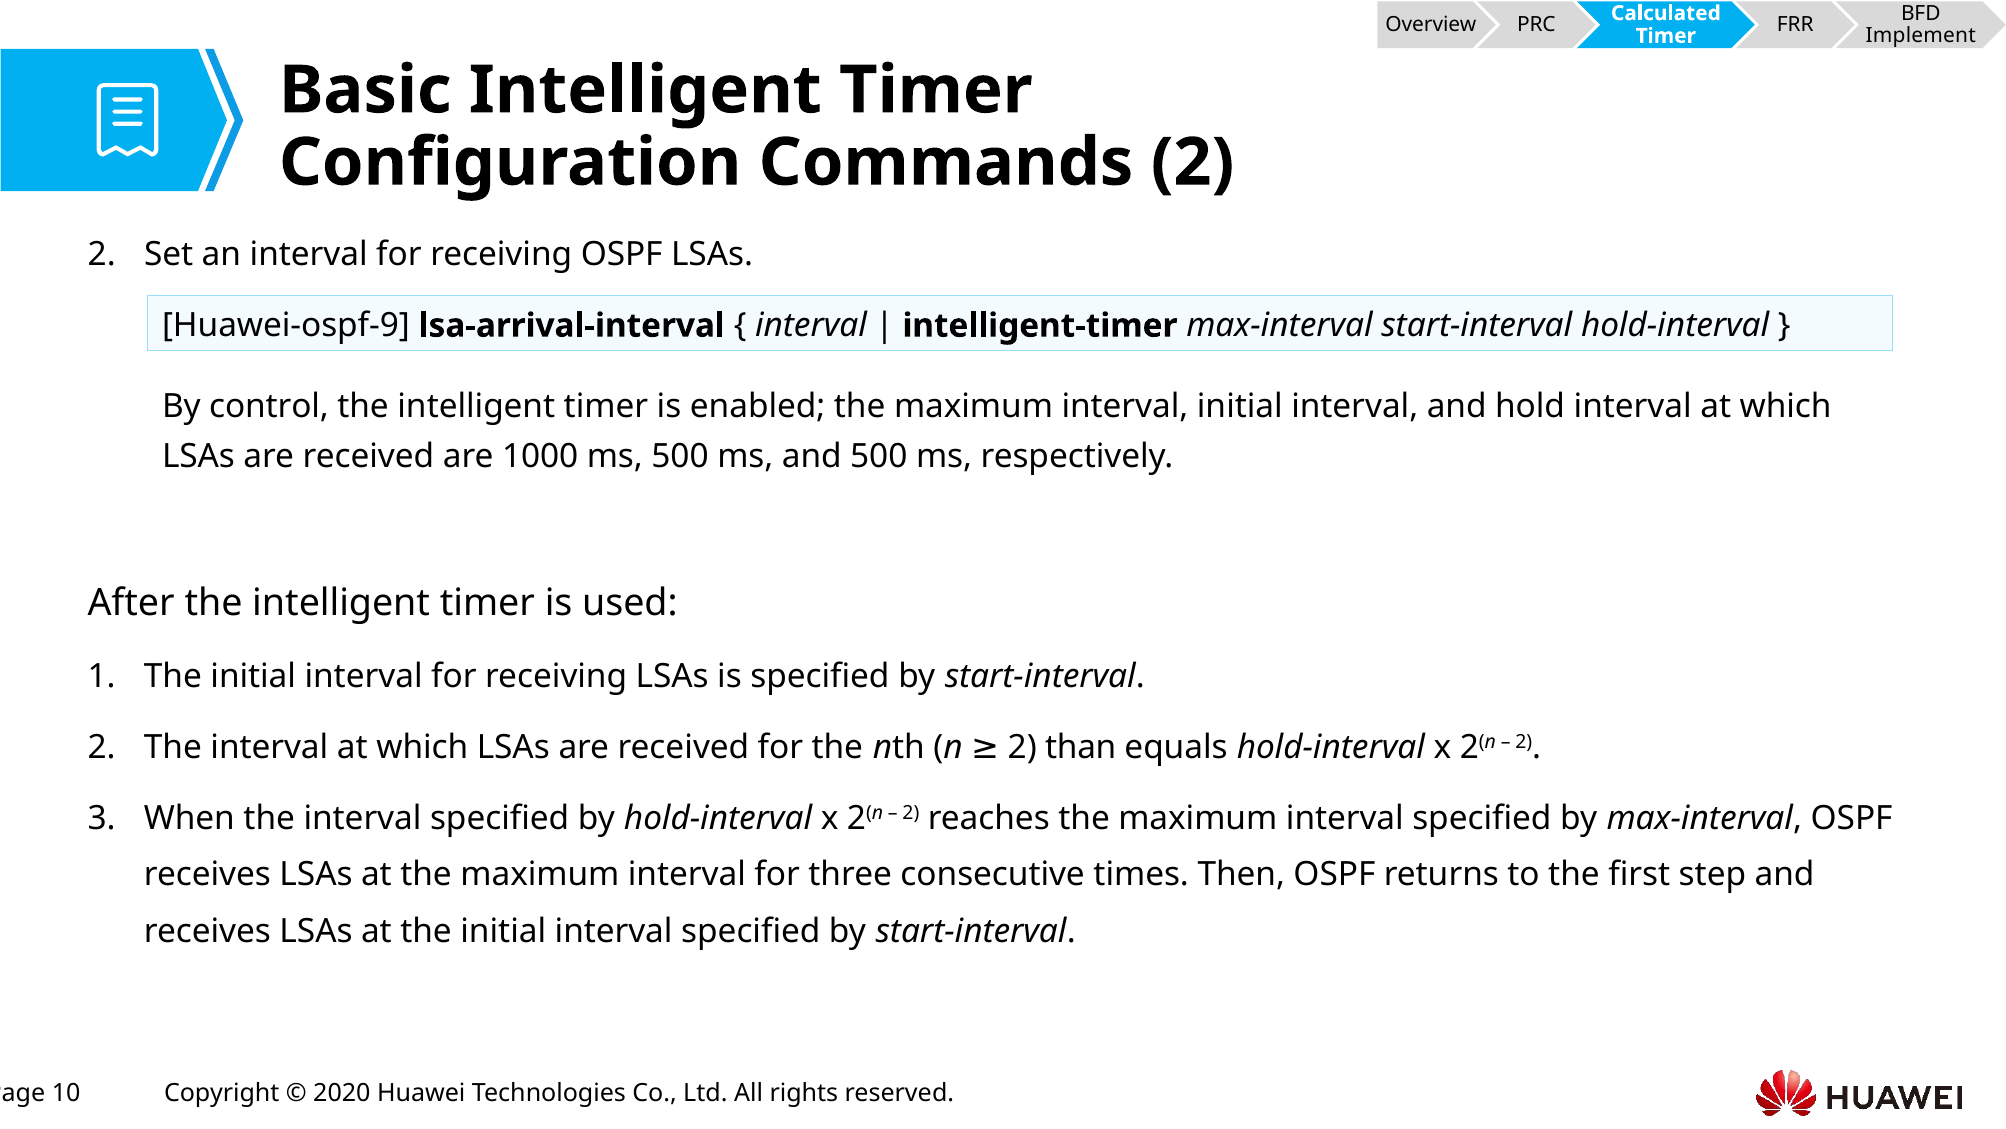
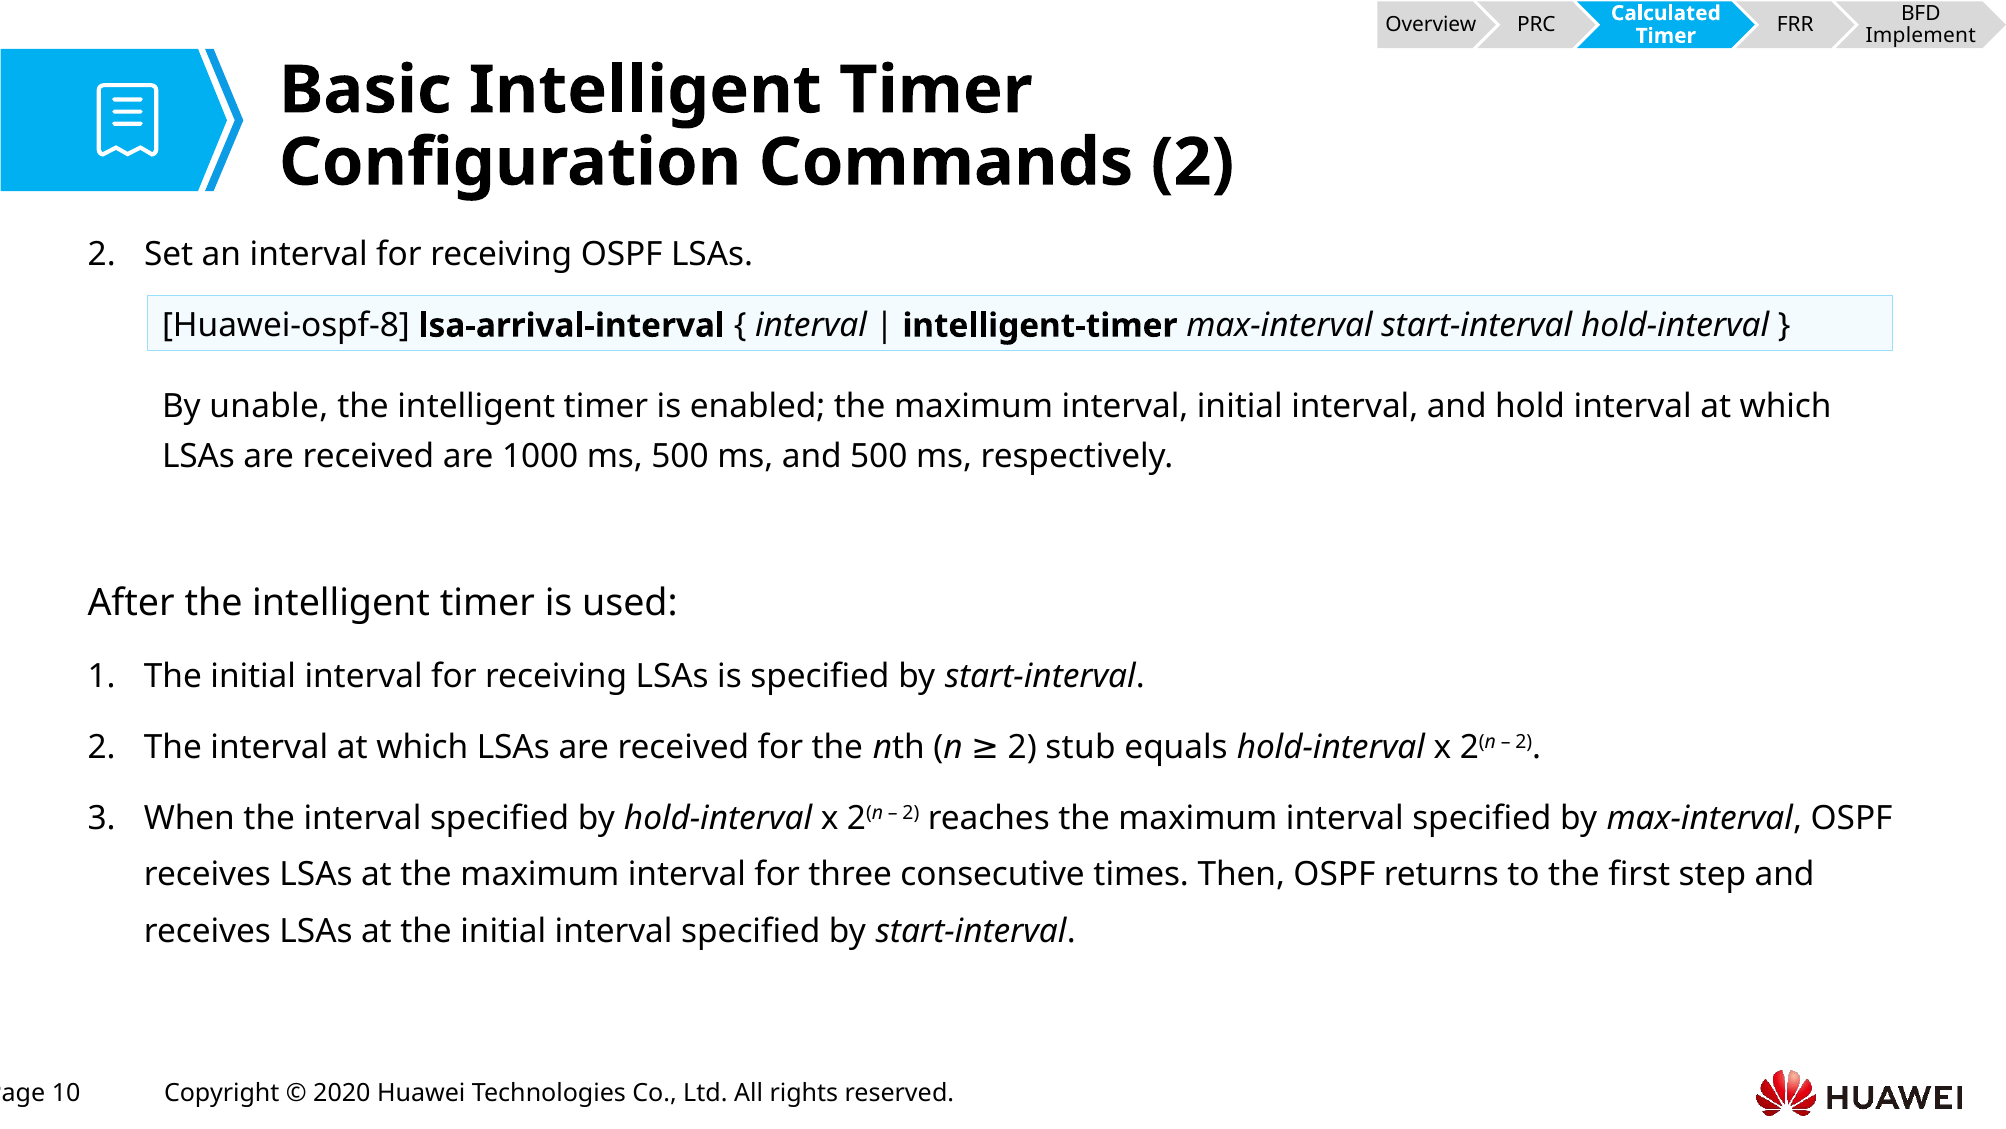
Huawei-ospf-9: Huawei-ospf-9 -> Huawei-ospf-8
control: control -> unable
than: than -> stub
